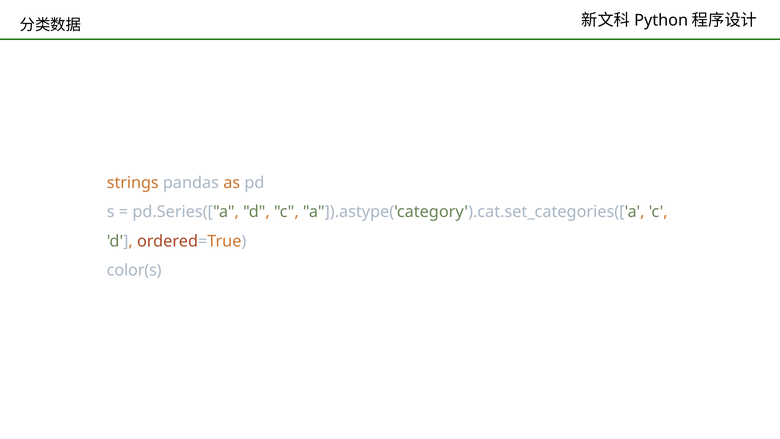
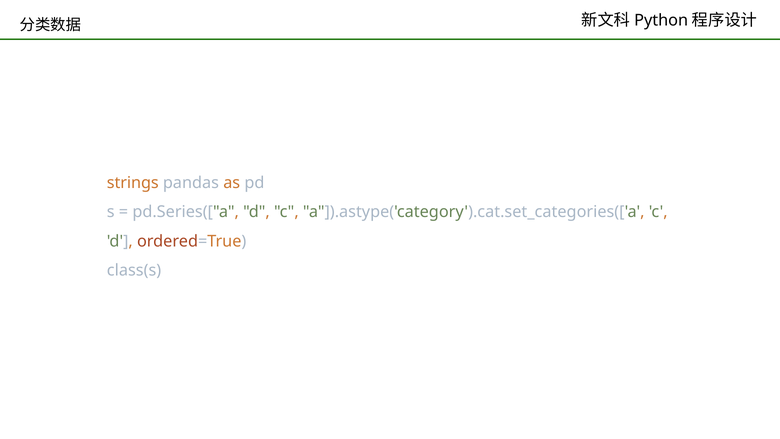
color(s: color(s -> class(s
